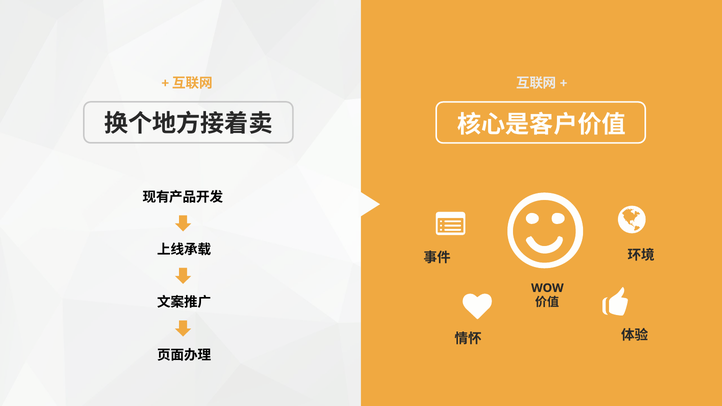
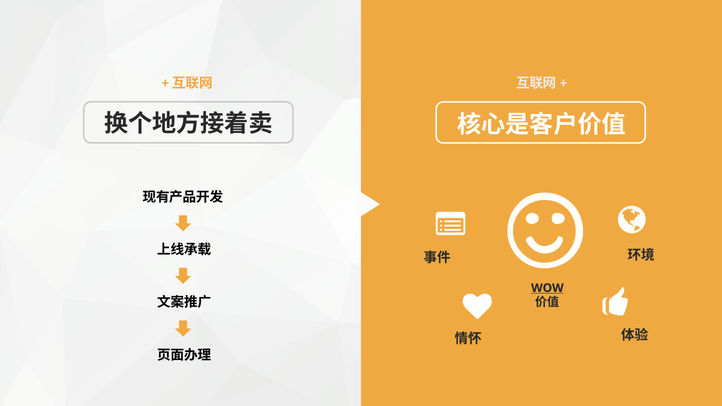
WOW underline: none -> present
